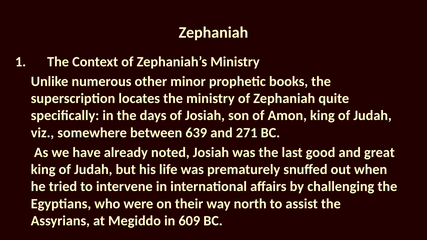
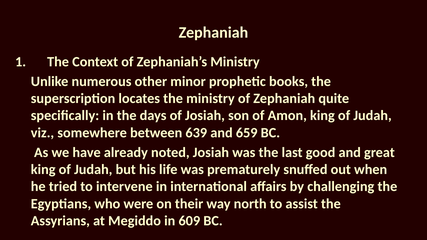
271: 271 -> 659
